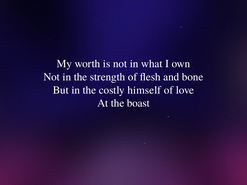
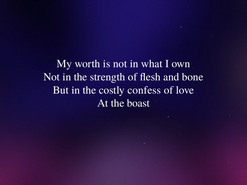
himself: himself -> confess
